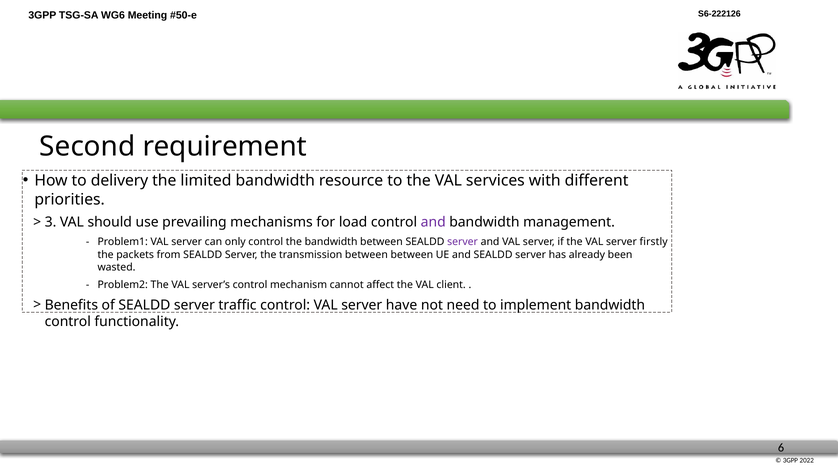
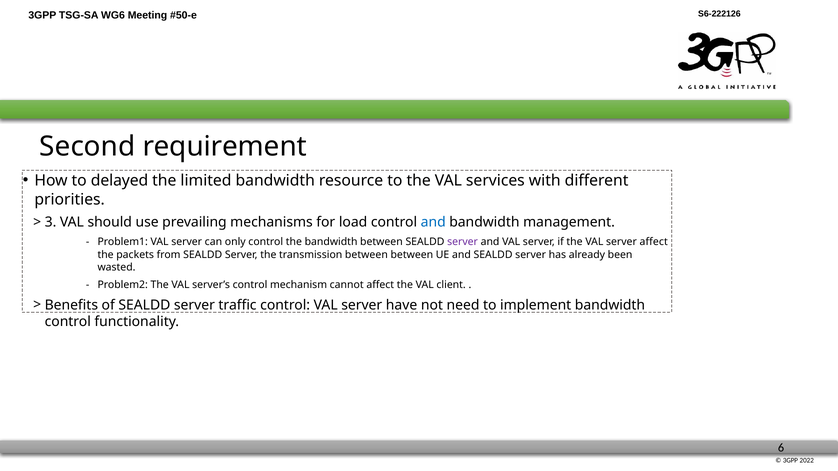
delivery: delivery -> delayed
and at (433, 223) colour: purple -> blue
server firstly: firstly -> affect
